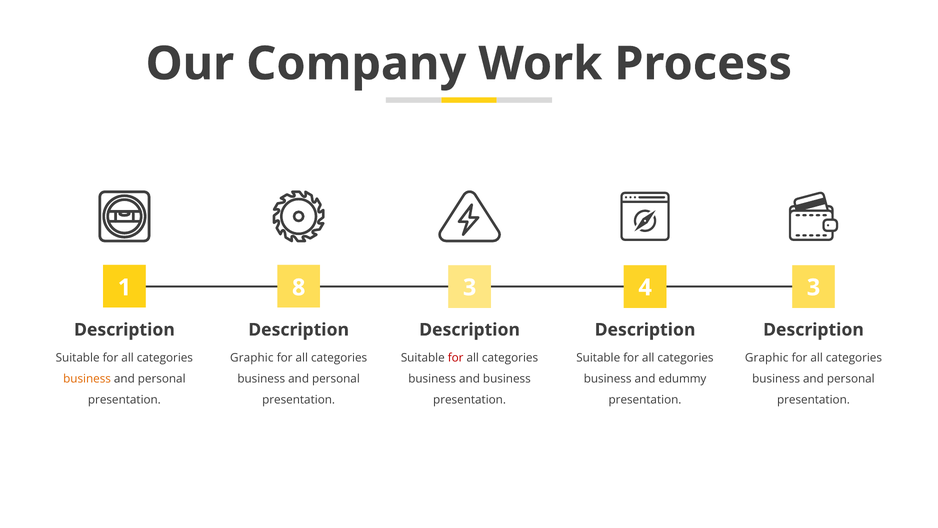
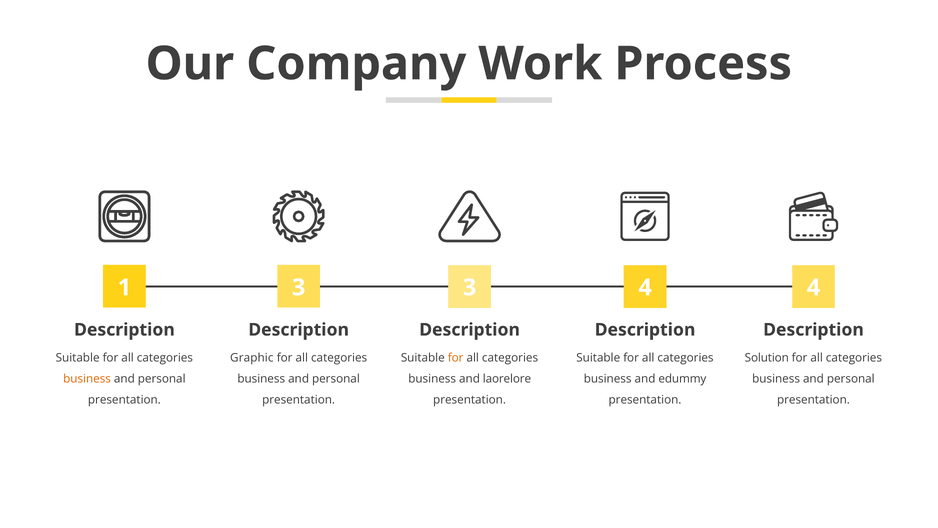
1 8: 8 -> 3
4 3: 3 -> 4
for at (456, 358) colour: red -> orange
Graphic at (767, 358): Graphic -> Solution
and business: business -> laorelore
